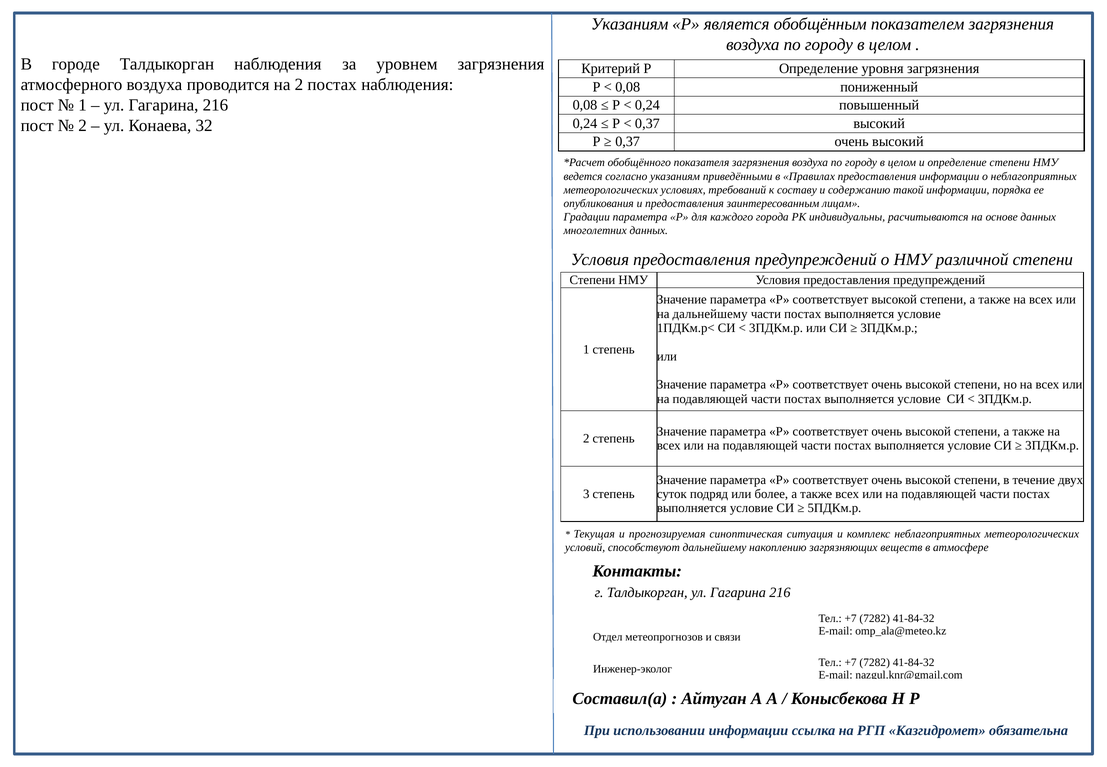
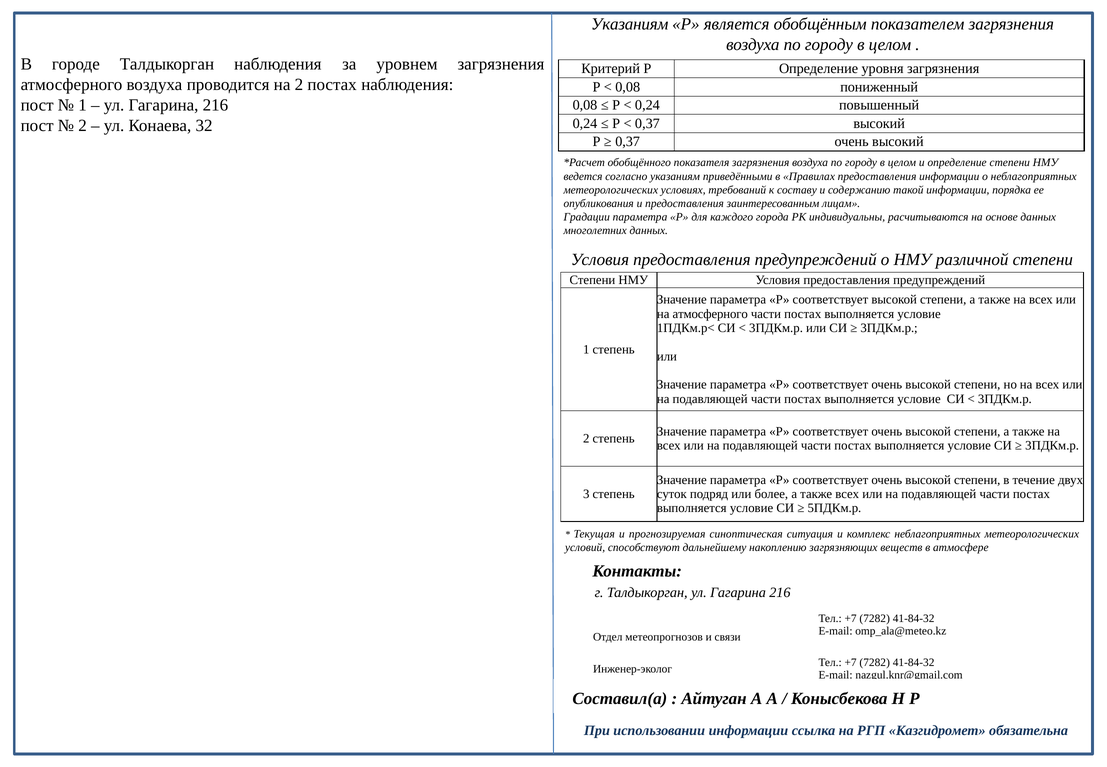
на дальнейшему: дальнейшему -> атмосферного
